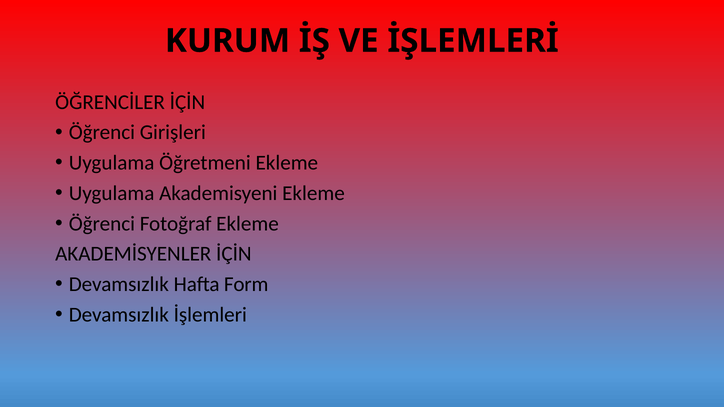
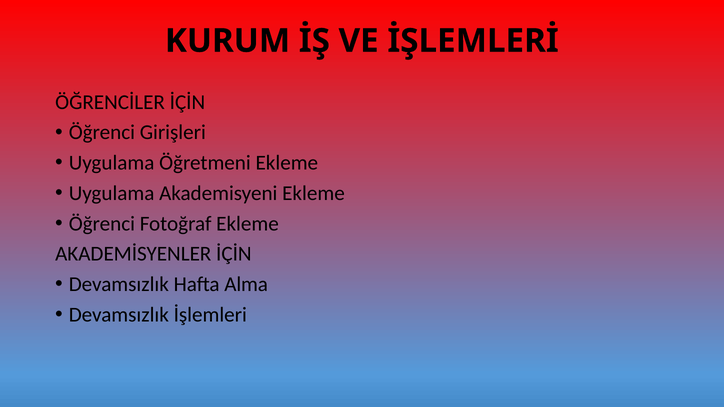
Form: Form -> Alma
